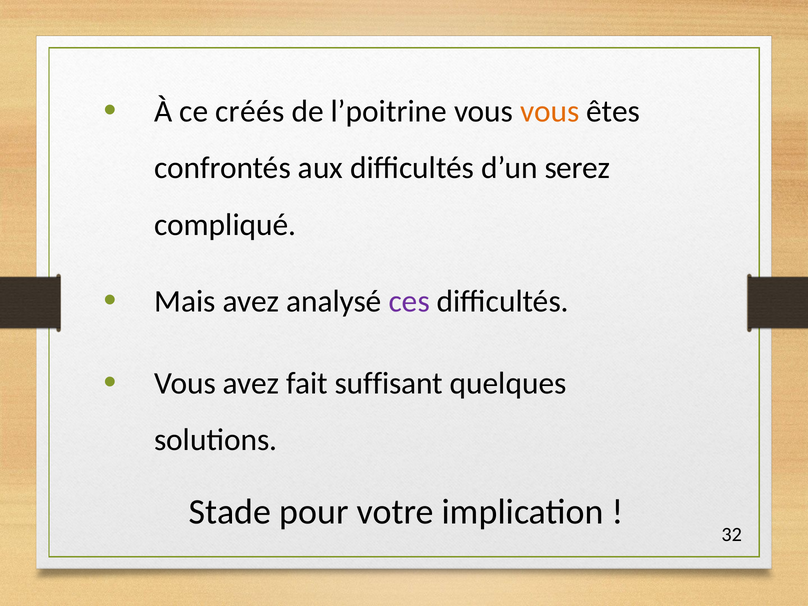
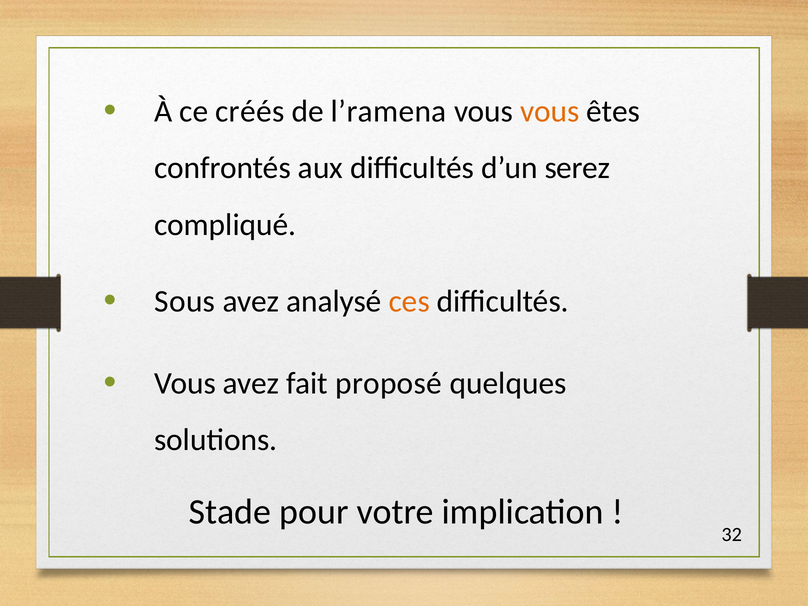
l’poitrine: l’poitrine -> l’ramena
Mais: Mais -> Sous
ces colour: purple -> orange
suffisant: suffisant -> proposé
